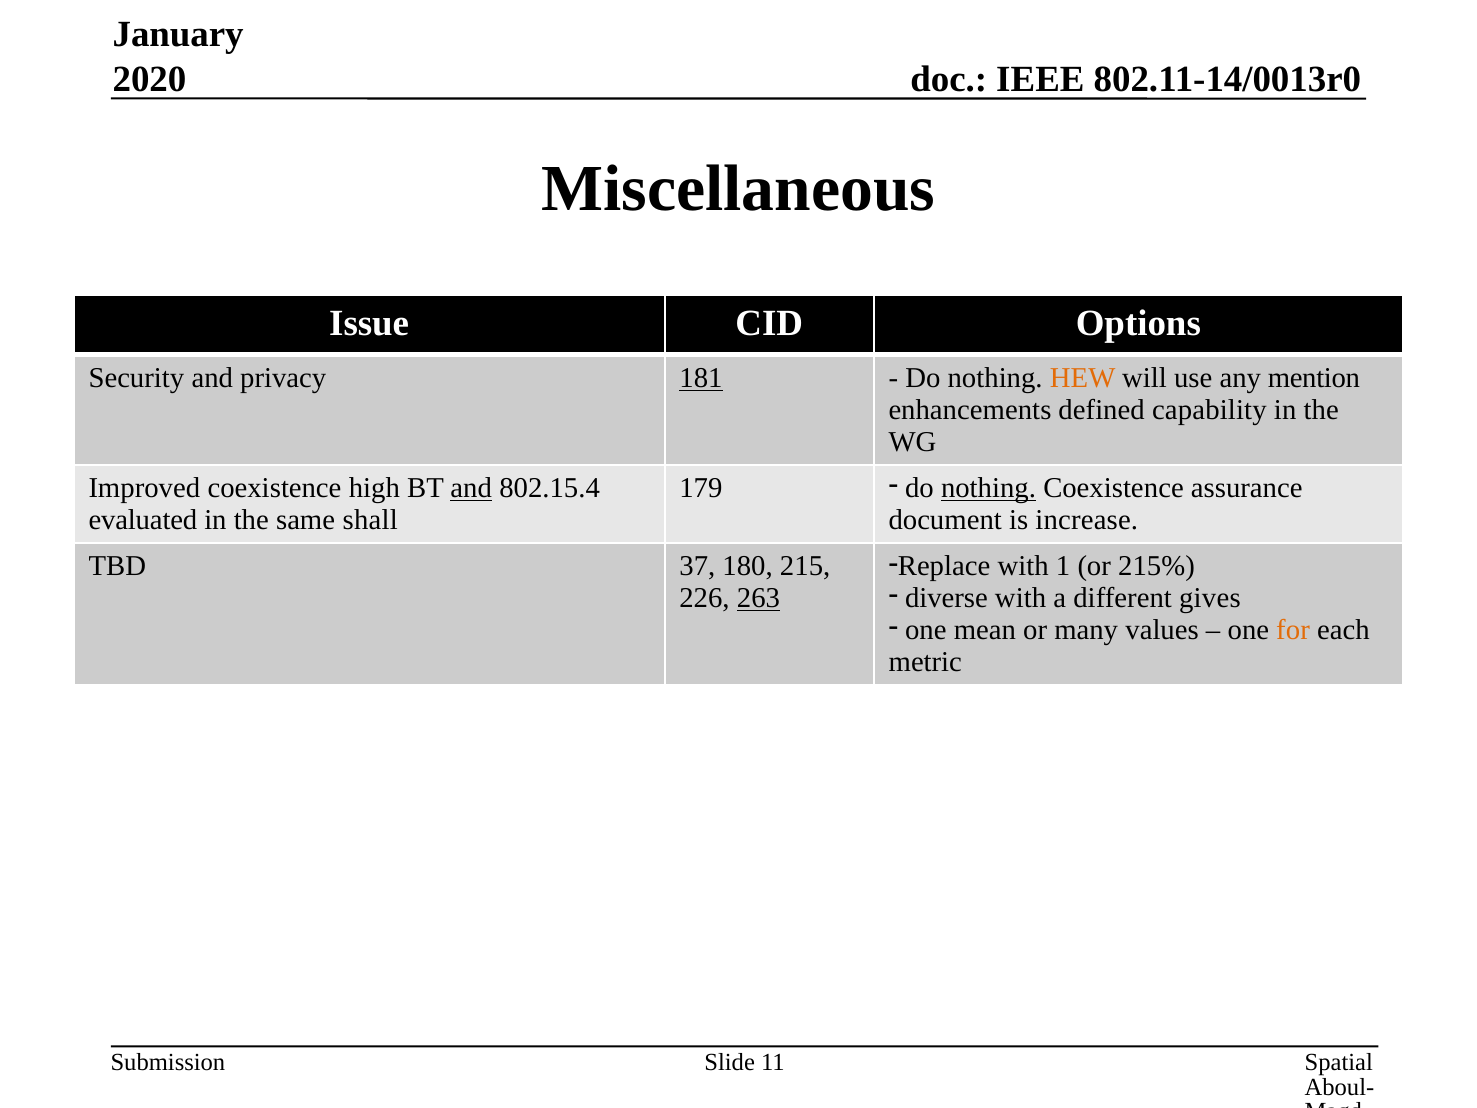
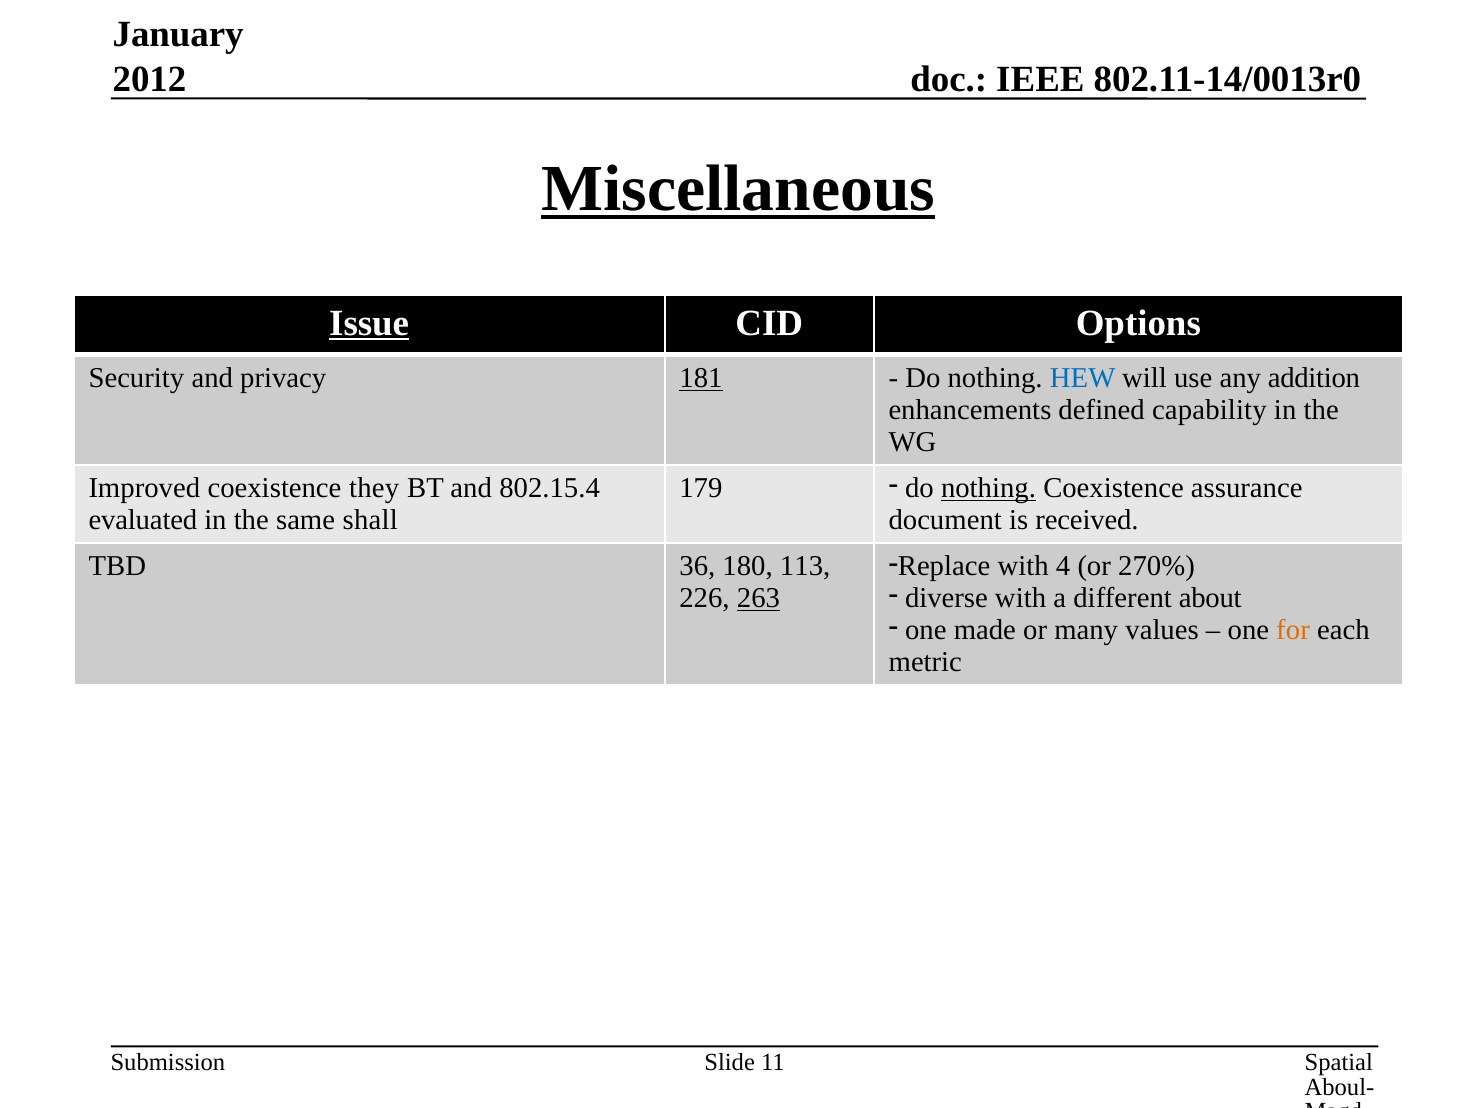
2020: 2020 -> 2012
Miscellaneous underline: none -> present
Issue underline: none -> present
HEW colour: orange -> blue
mention: mention -> addition
high: high -> they
and at (471, 488) underline: present -> none
increase: increase -> received
37: 37 -> 36
215: 215 -> 113
1: 1 -> 4
215%: 215% -> 270%
gives: gives -> about
mean: mean -> made
